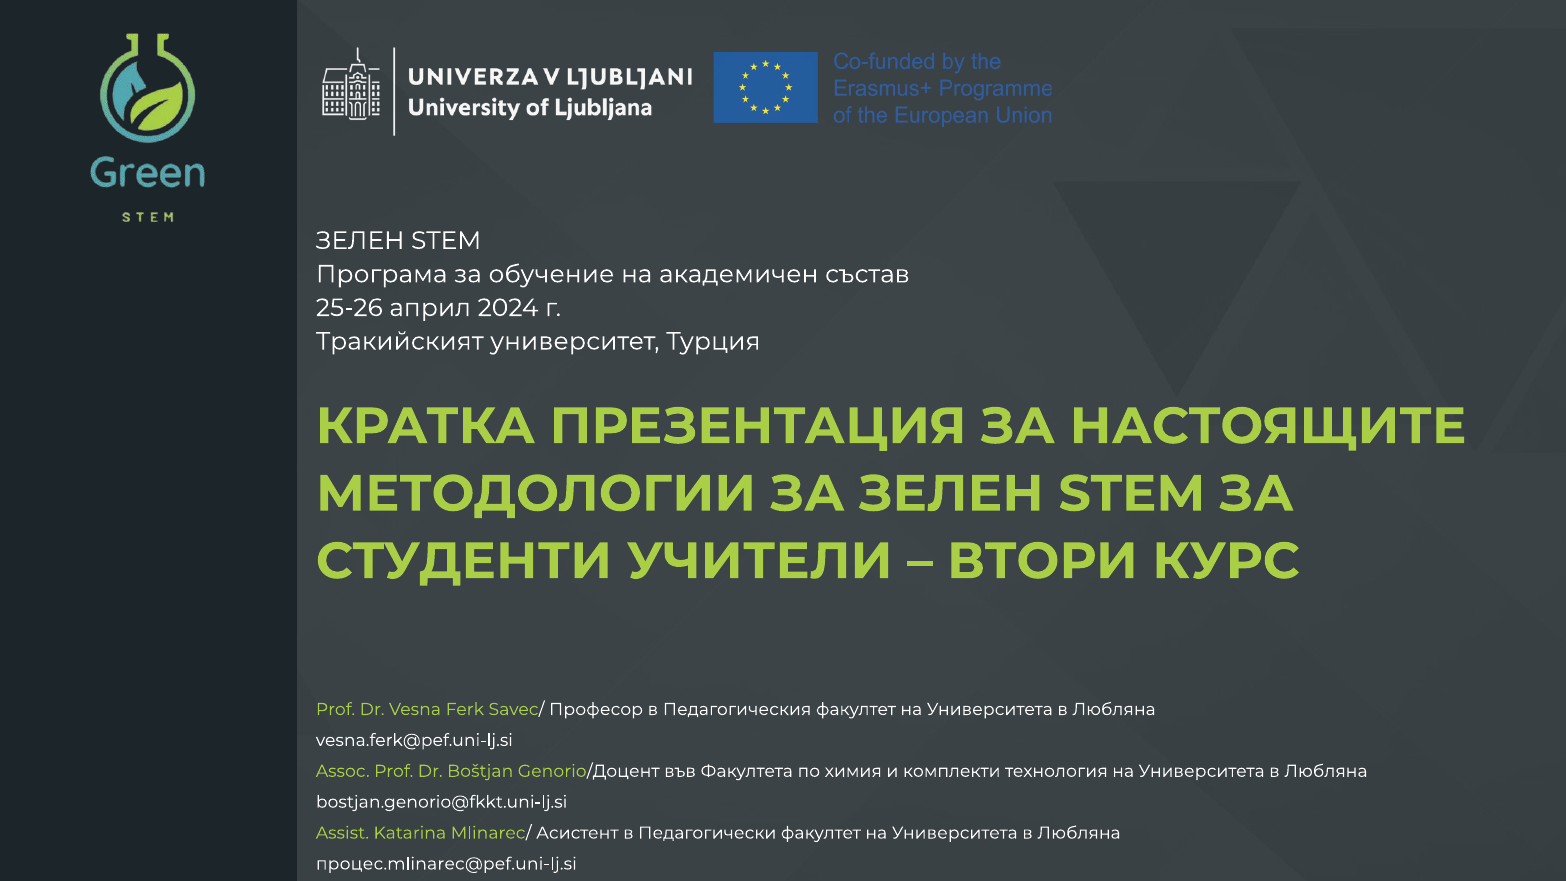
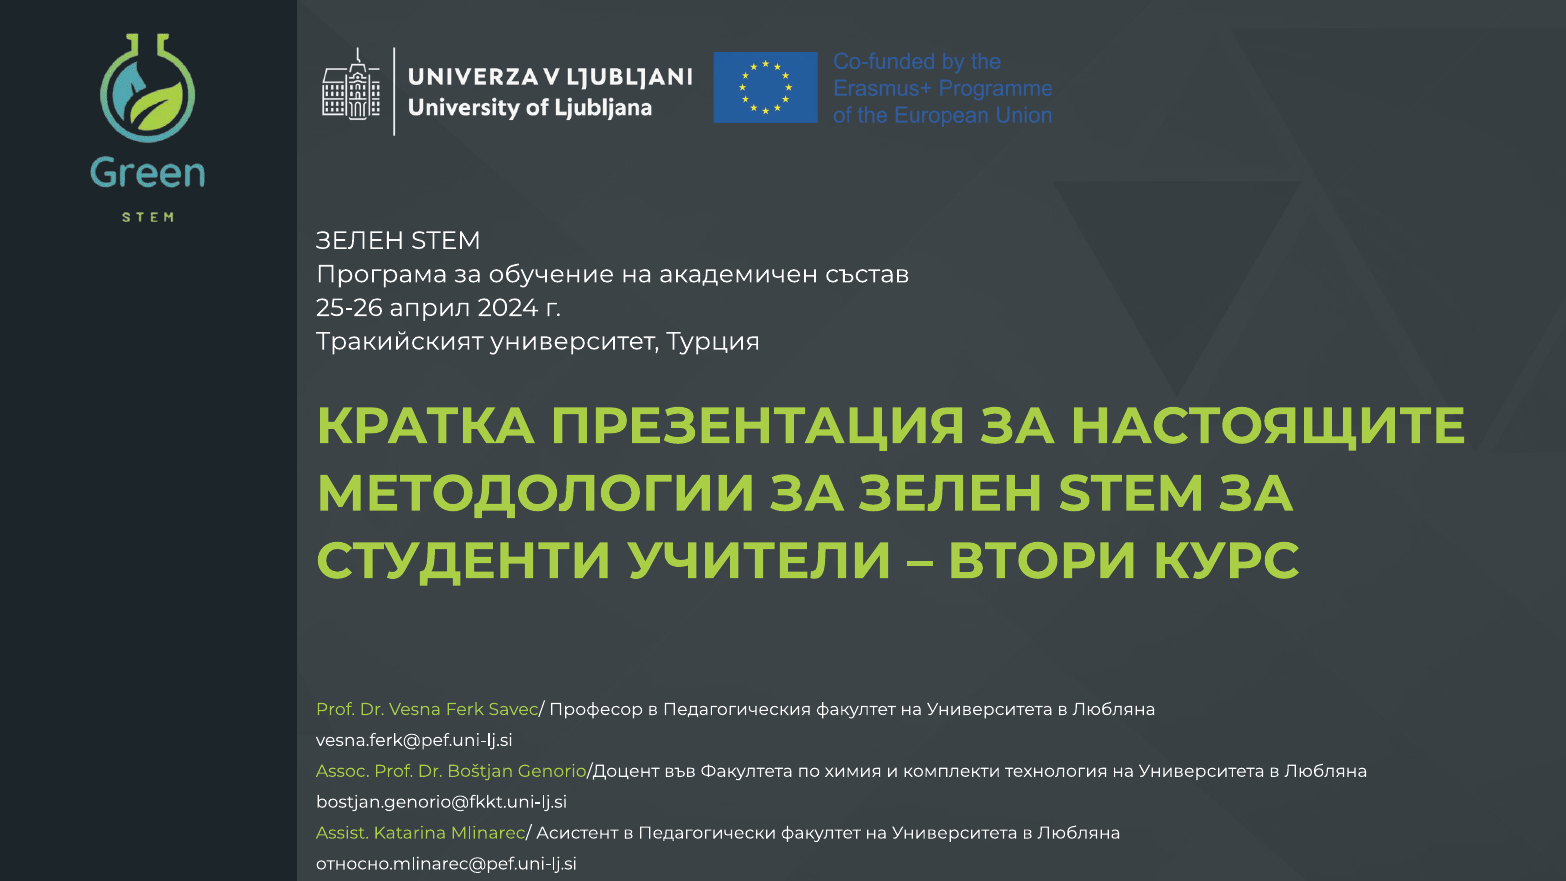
процес.mlinarec@pef.uni-lj.si: процес.mlinarec@pef.uni-lj.si -> относно.mlinarec@pef.uni-lj.si
